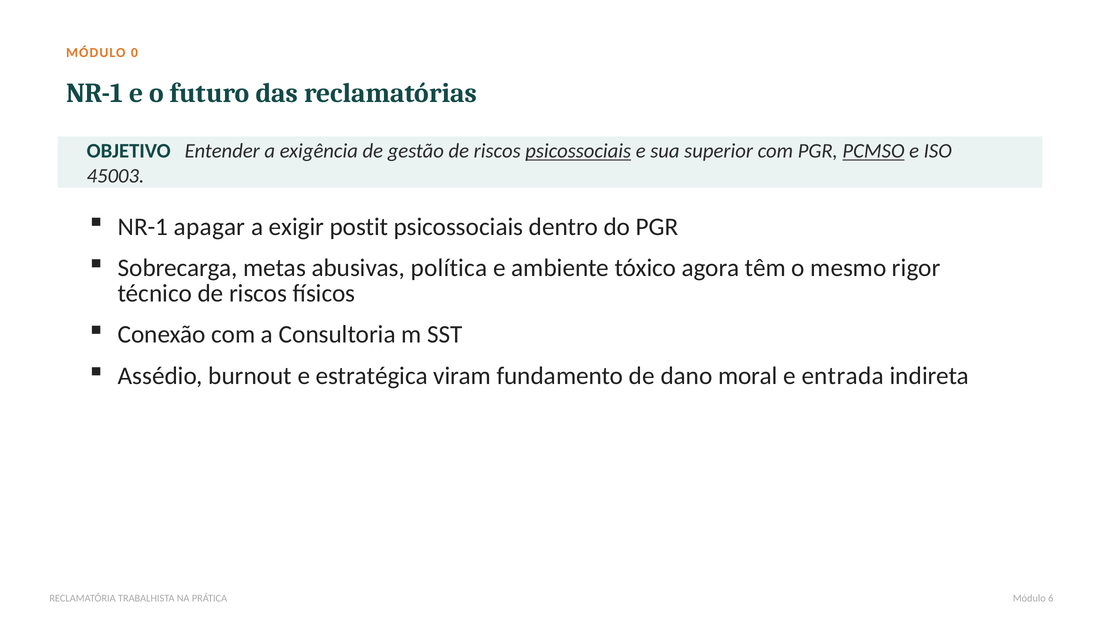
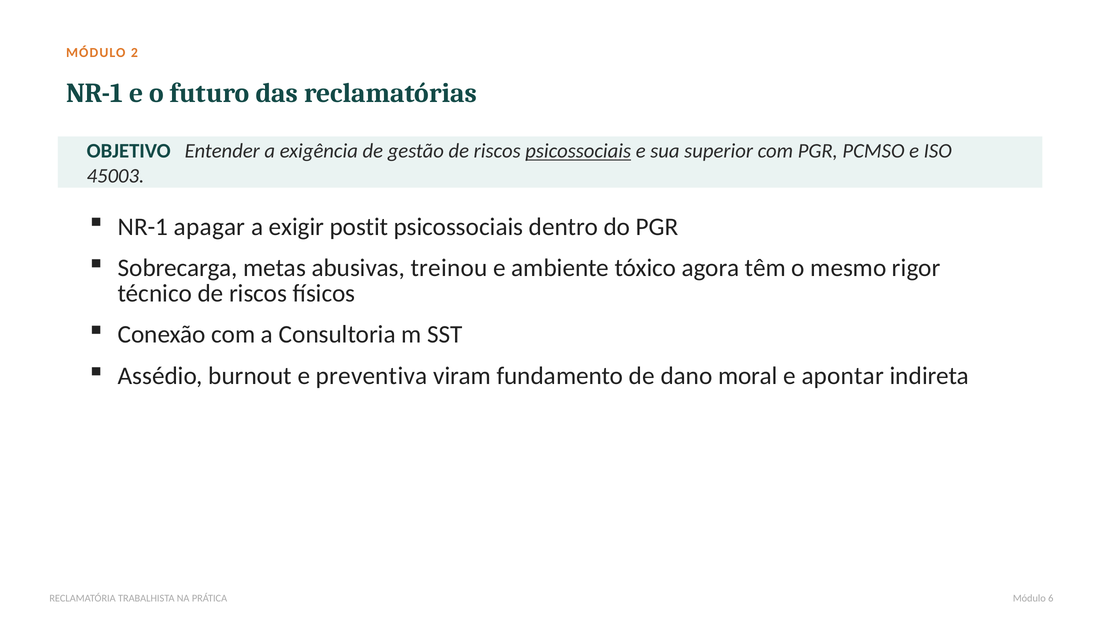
0: 0 -> 2
PCMSO underline: present -> none
política: política -> treinou
estratégica: estratégica -> preventiva
entrada: entrada -> apontar
